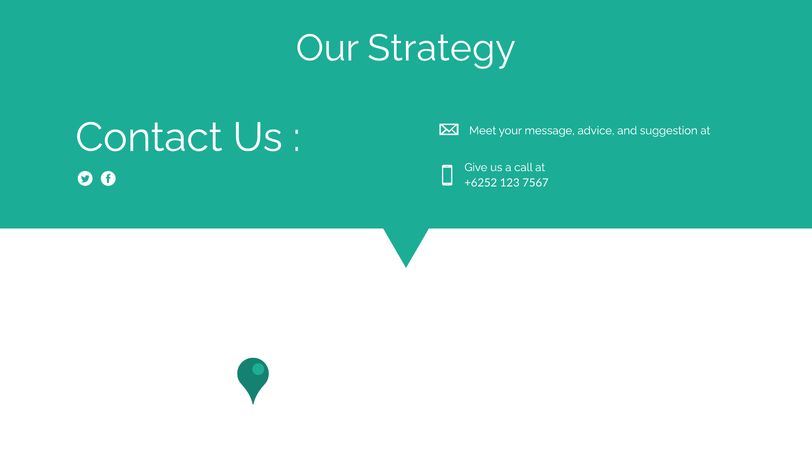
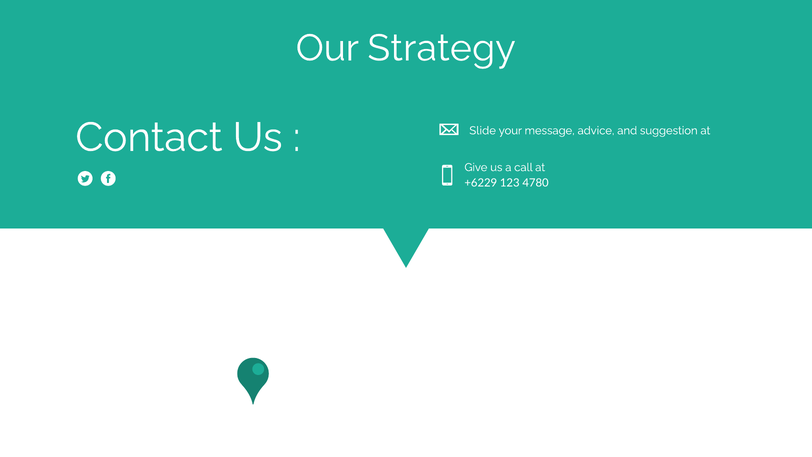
Meet: Meet -> Slide
+6252: +6252 -> +6229
7567: 7567 -> 4780
